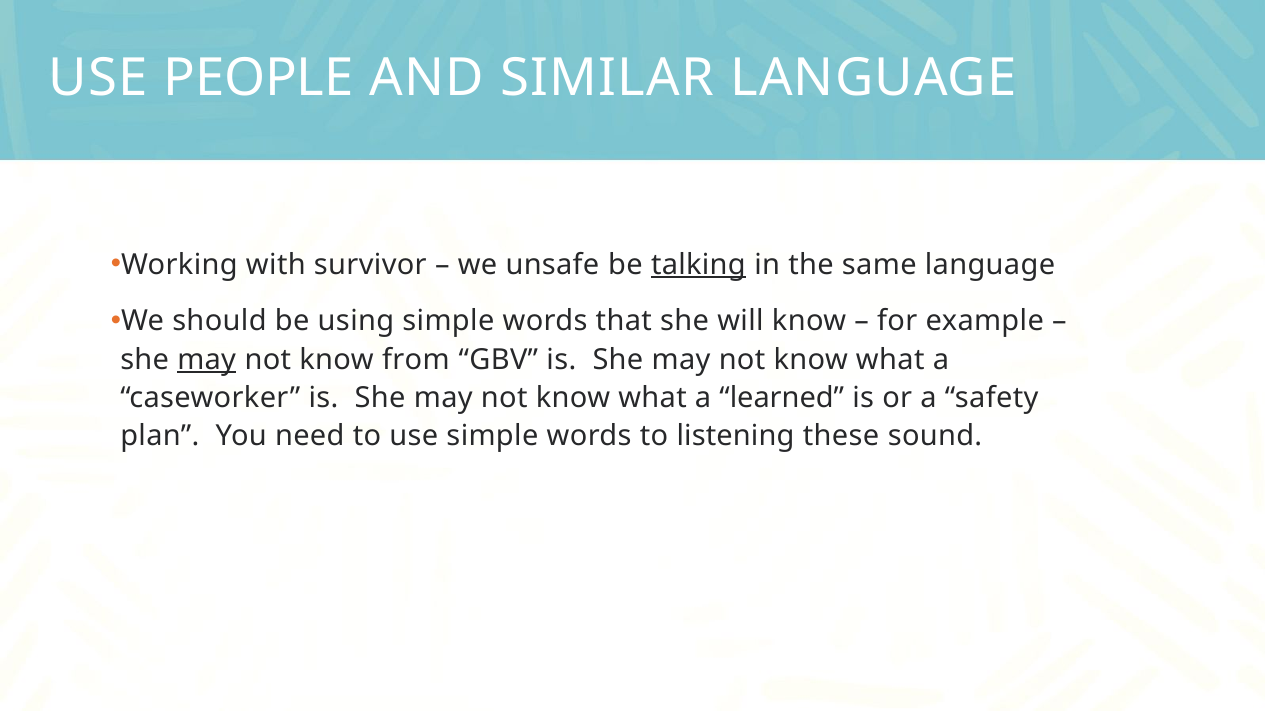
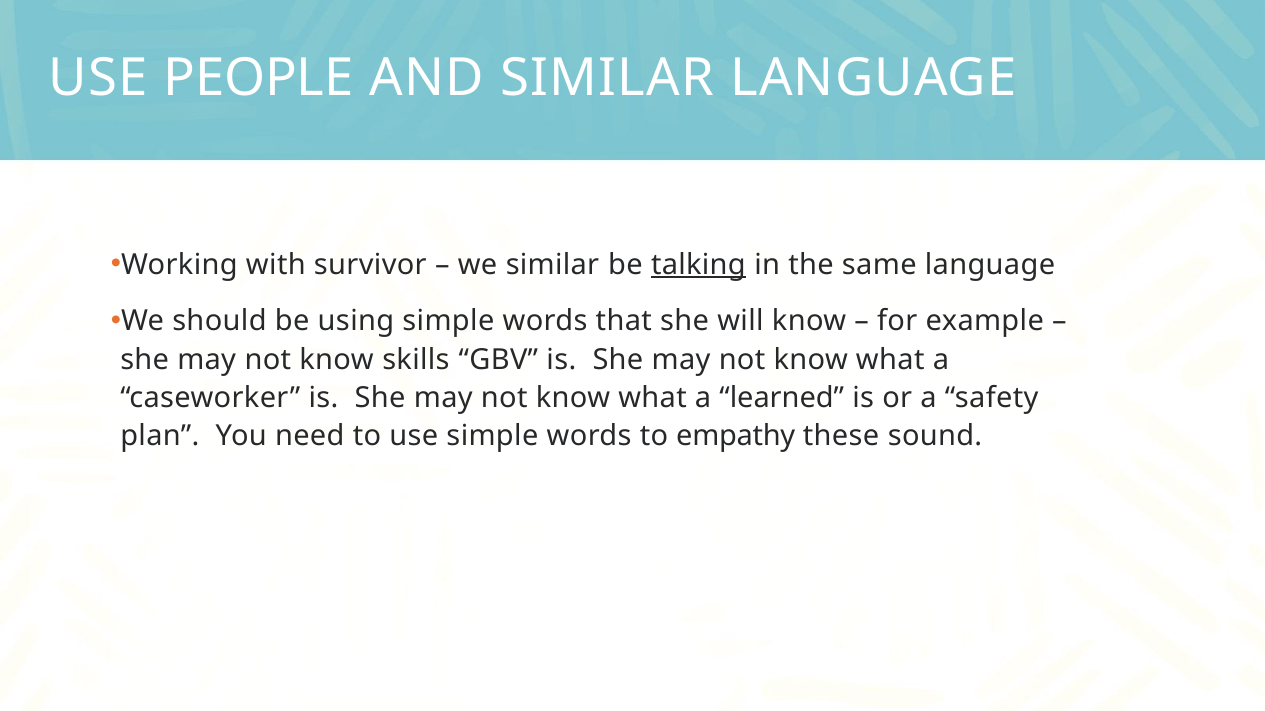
we unsafe: unsafe -> similar
may at (207, 360) underline: present -> none
from: from -> skills
listening: listening -> empathy
